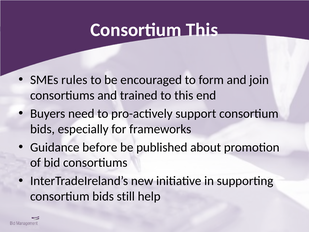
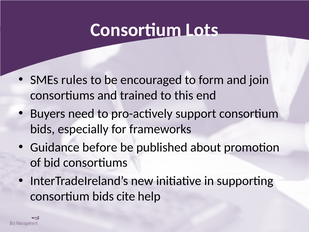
Consortium This: This -> Lots
still: still -> cite
